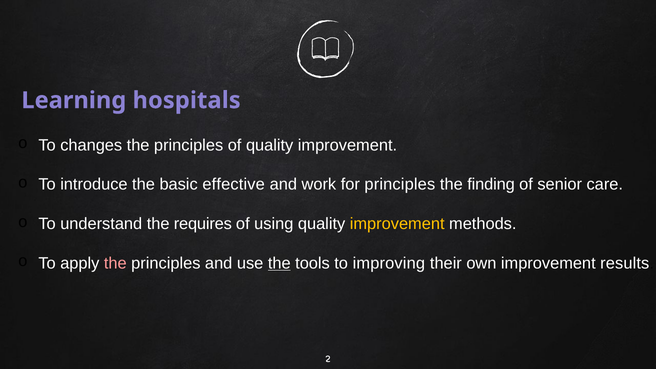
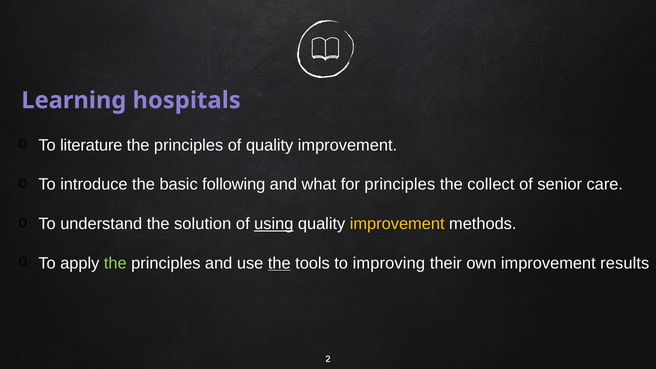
changes: changes -> literature
effective: effective -> following
work: work -> what
finding: finding -> collect
requires: requires -> solution
using underline: none -> present
the at (115, 263) colour: pink -> light green
